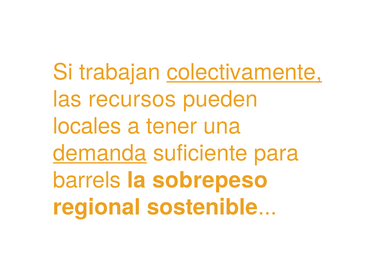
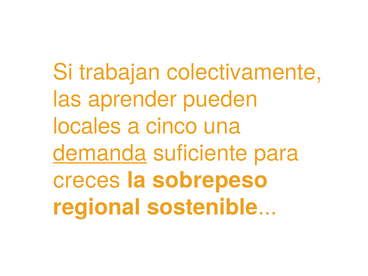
colectivamente underline: present -> none
recursos: recursos -> aprender
tener: tener -> cinco
barrels: barrels -> creces
